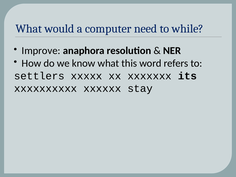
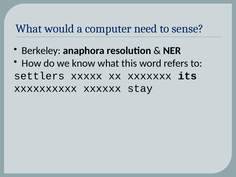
while: while -> sense
Improve: Improve -> Berkeley
